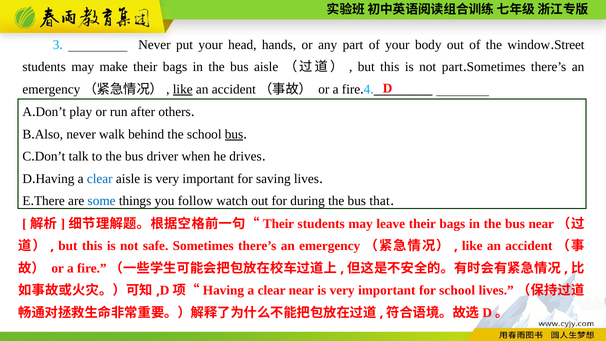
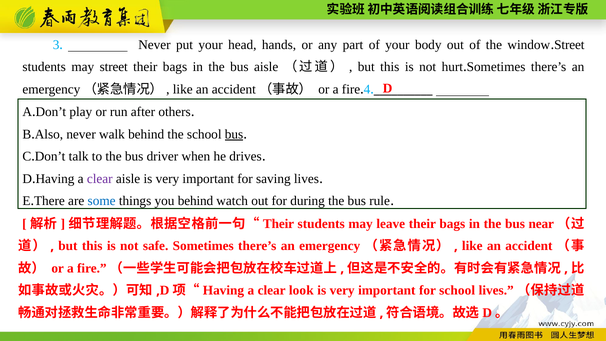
may make: make -> street
not part: part -> hurt
like at (183, 89) underline: present -> none
clear at (100, 179) colour: blue -> purple
you follow: follow -> behind
that: that -> rule
clear near: near -> look
